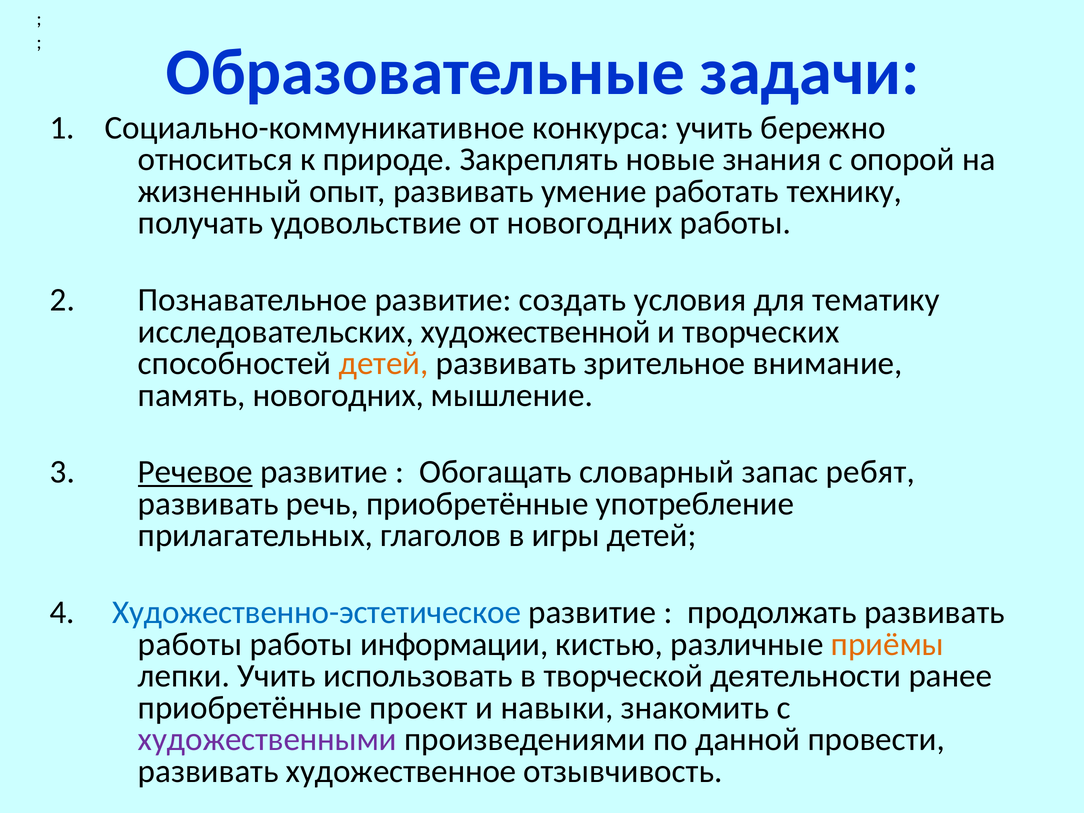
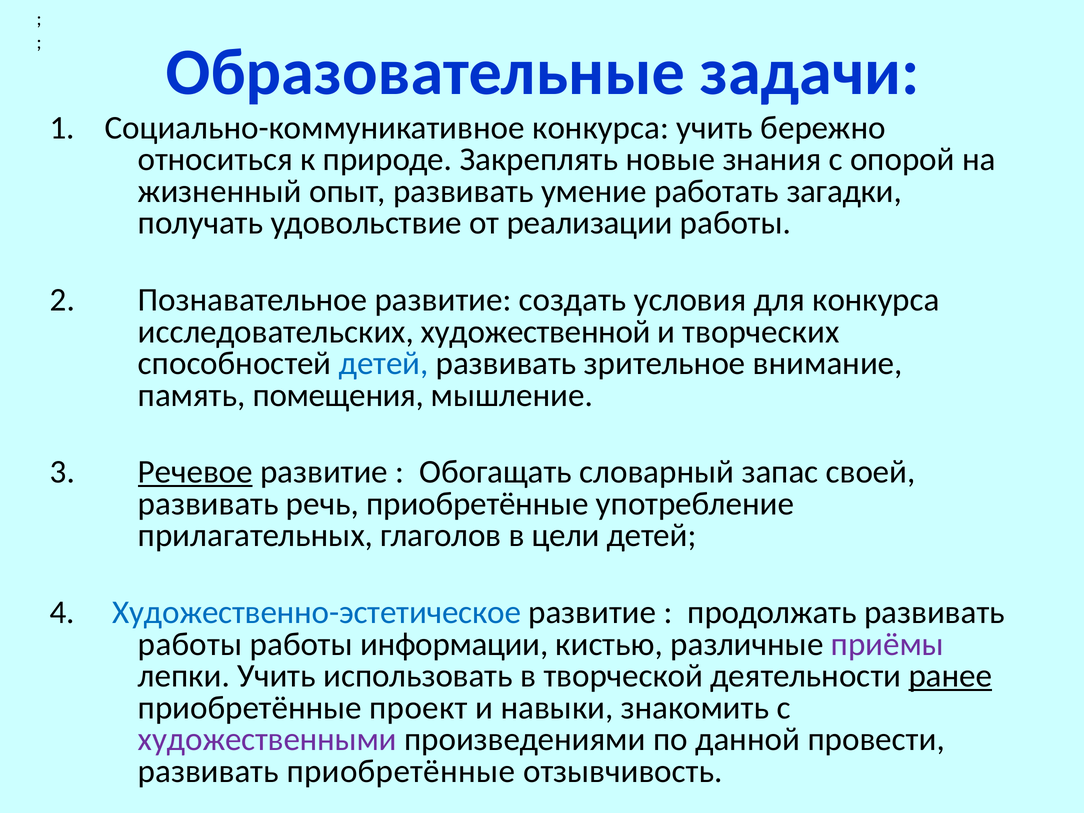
технику: технику -> загадки
от новогодних: новогодних -> реализации
для тематику: тематику -> конкурса
детей at (384, 363) colour: orange -> blue
память новогодних: новогодних -> помещения
ребят: ребят -> своей
игры: игры -> цели
приёмы colour: orange -> purple
ранее underline: none -> present
развивать художественное: художественное -> приобретённые
